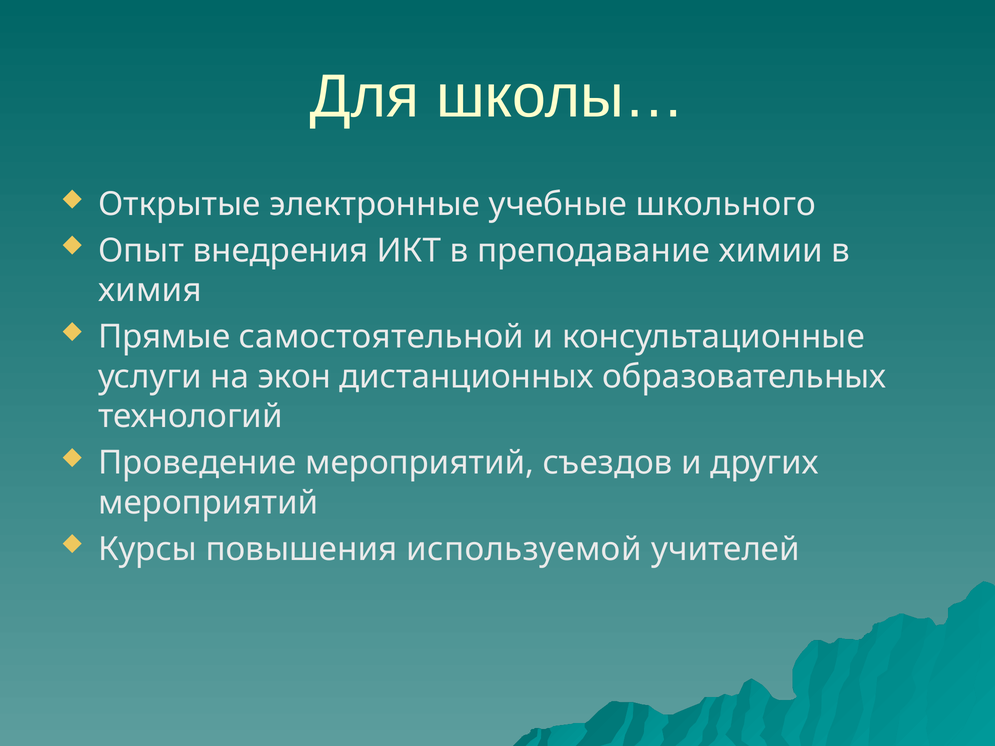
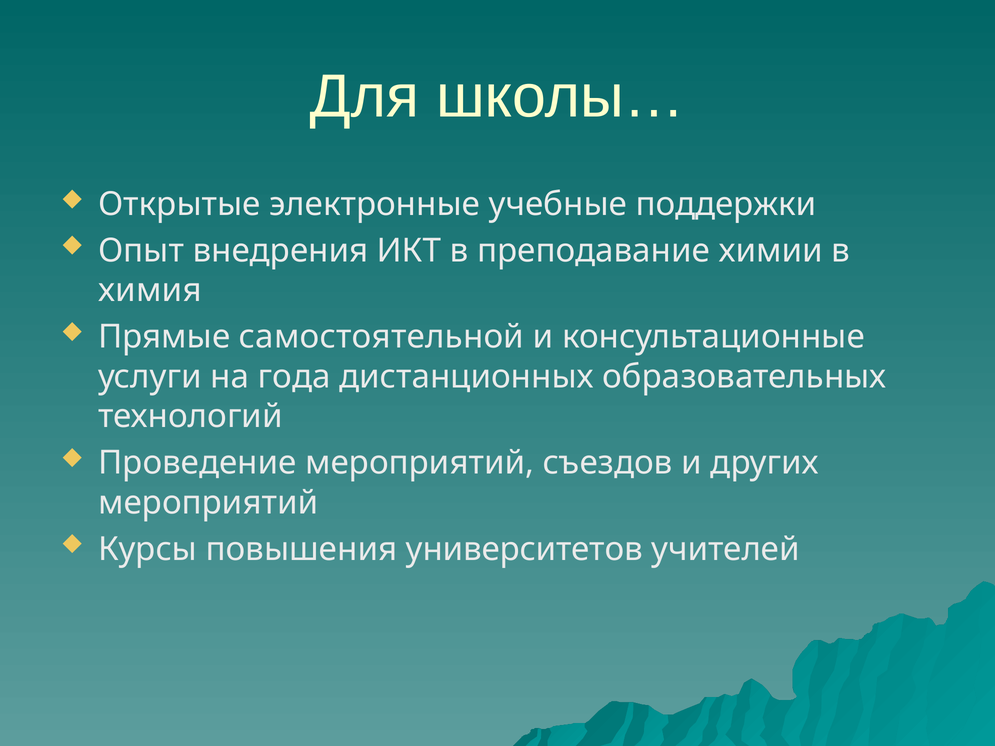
школьного: школьного -> поддержки
экон: экон -> года
используемой: используемой -> университетов
